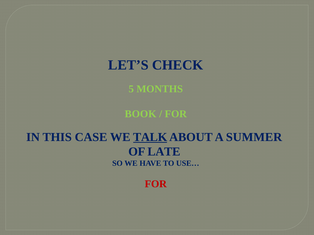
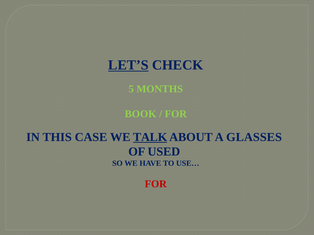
LET’S underline: none -> present
SUMMER: SUMMER -> GLASSES
LATE: LATE -> USED
